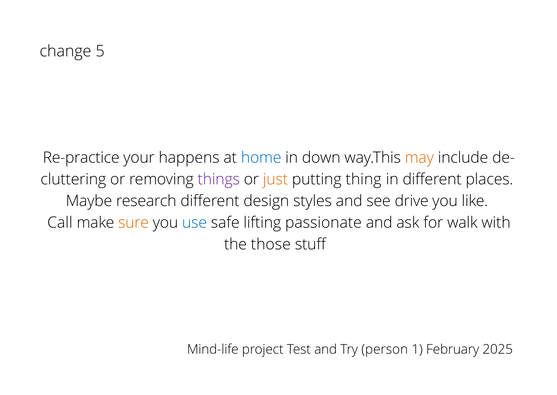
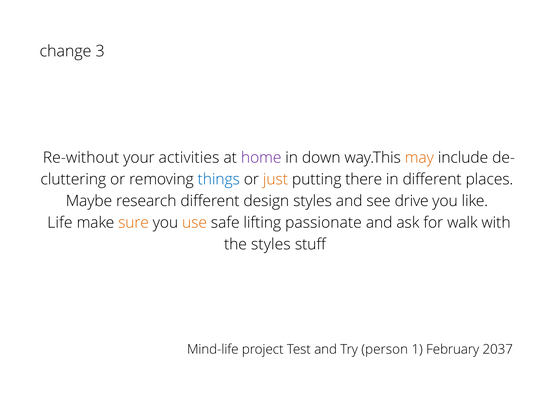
5: 5 -> 3
Re-practice: Re-practice -> Re-without
happens: happens -> activities
home colour: blue -> purple
things colour: purple -> blue
thing: thing -> there
Call: Call -> Life
use colour: blue -> orange
the those: those -> styles
2025: 2025 -> 2037
